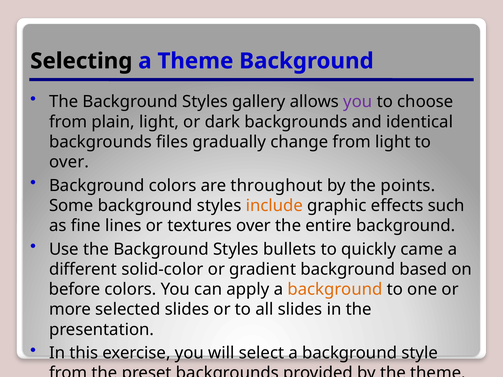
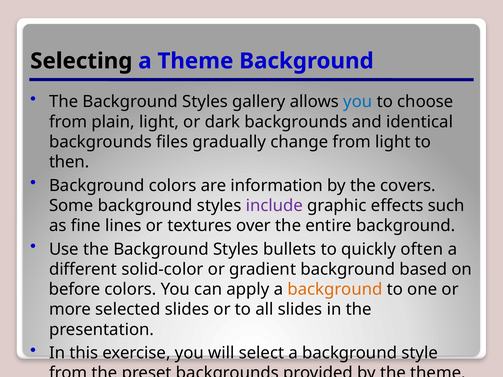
you at (358, 102) colour: purple -> blue
over at (69, 162): over -> then
throughout: throughout -> information
points: points -> covers
include colour: orange -> purple
came: came -> often
